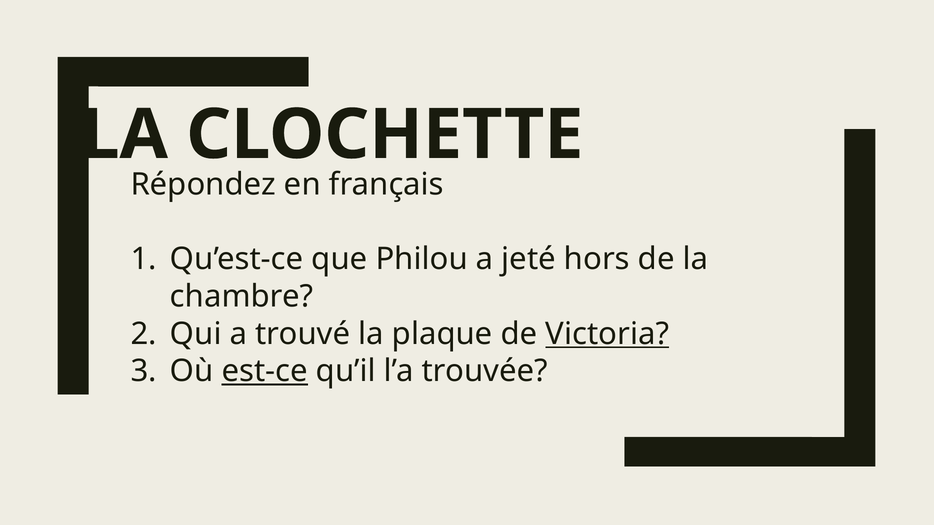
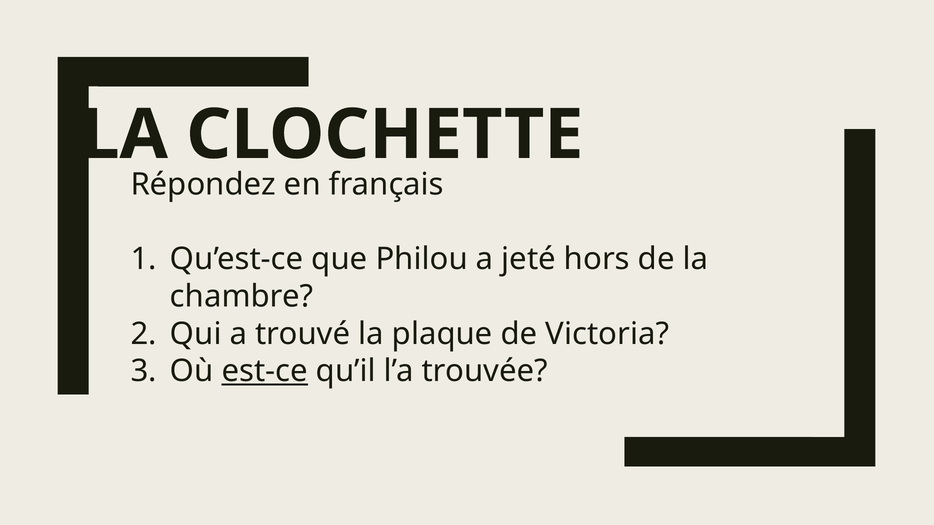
Victoria underline: present -> none
